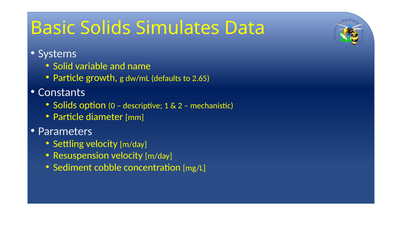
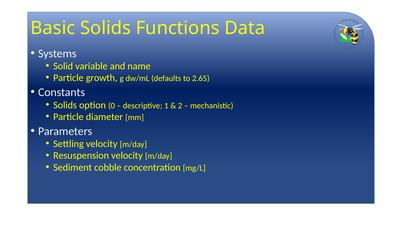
Simulates: Simulates -> Functions
